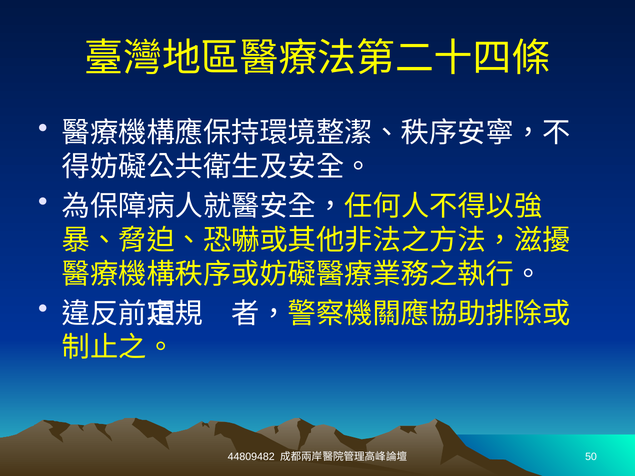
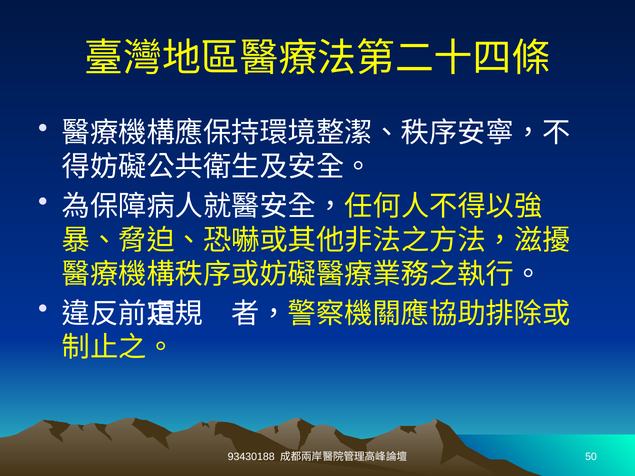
44809482: 44809482 -> 93430188
